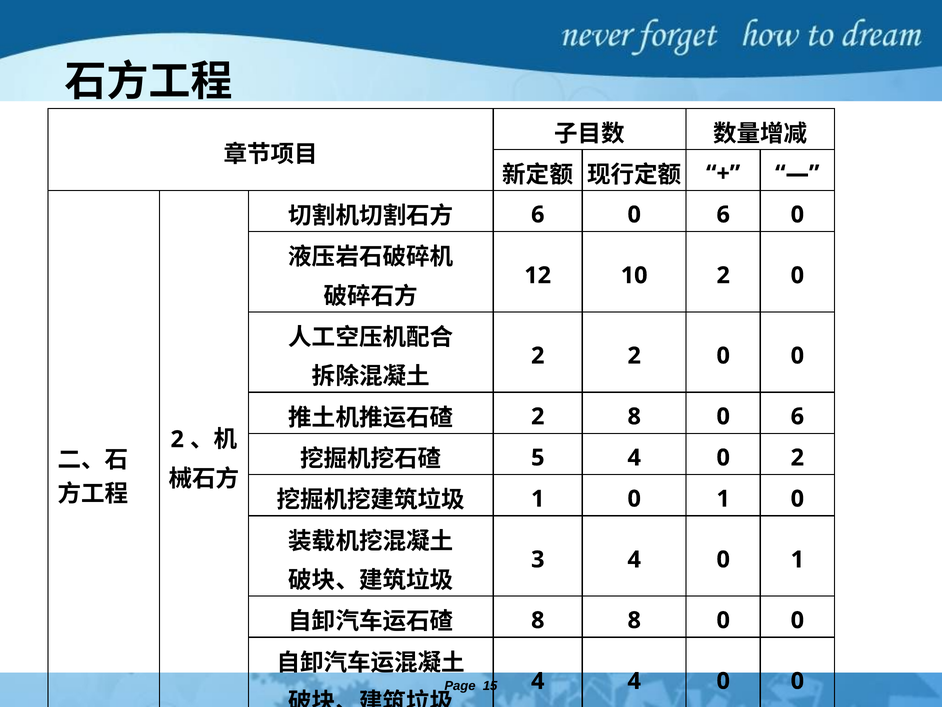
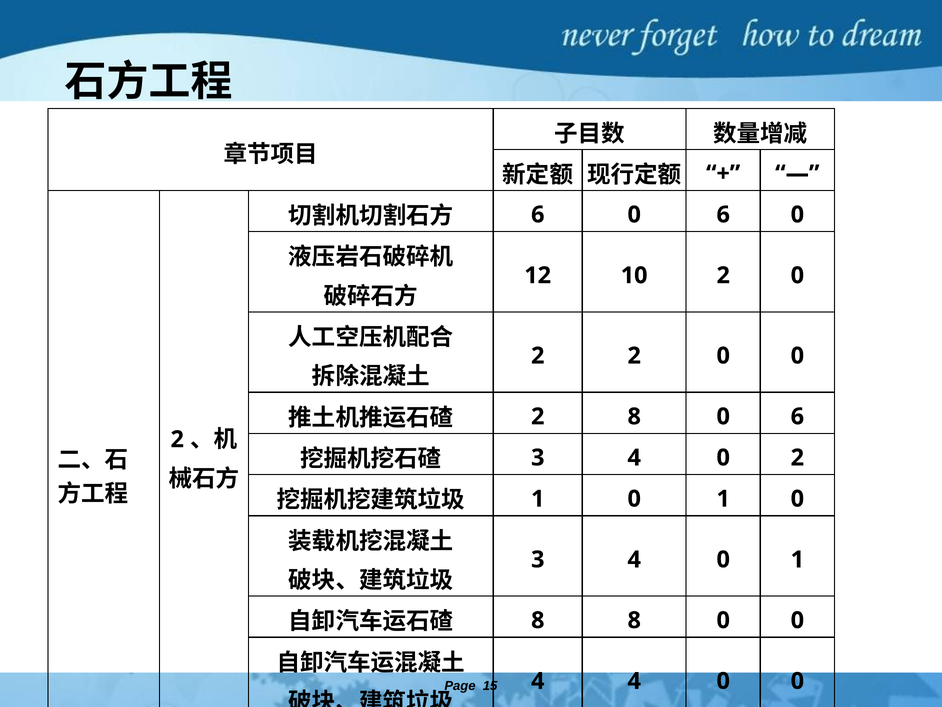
5 at (538, 457): 5 -> 3
